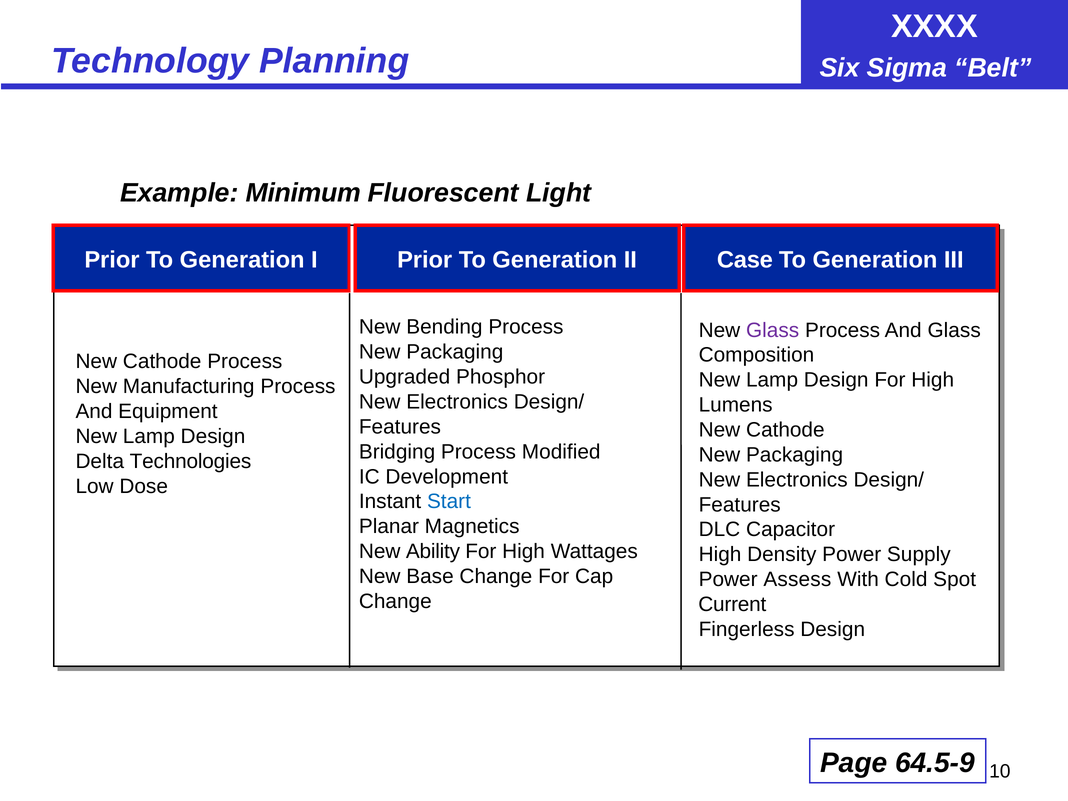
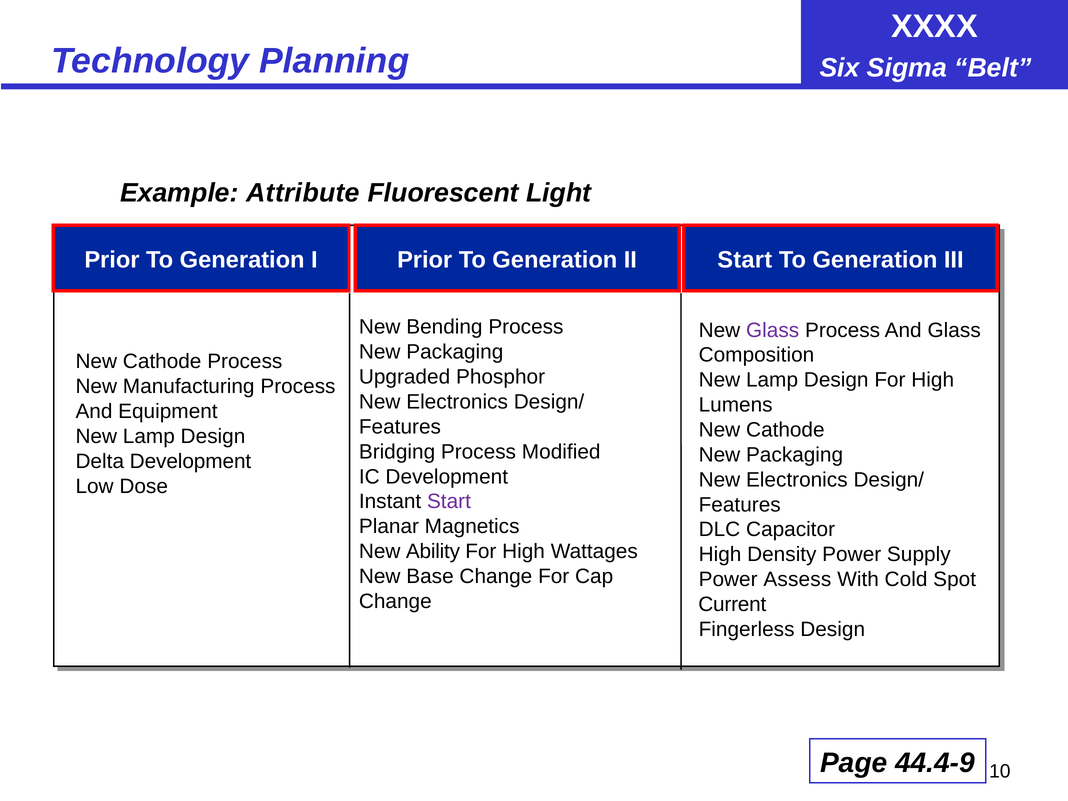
Minimum: Minimum -> Attribute
II Case: Case -> Start
Delta Technologies: Technologies -> Development
Start at (449, 502) colour: blue -> purple
64.5-9: 64.5-9 -> 44.4-9
